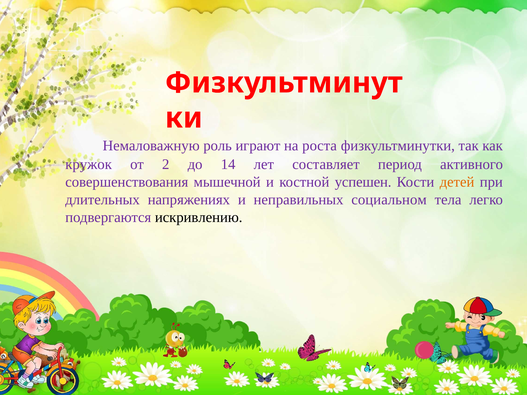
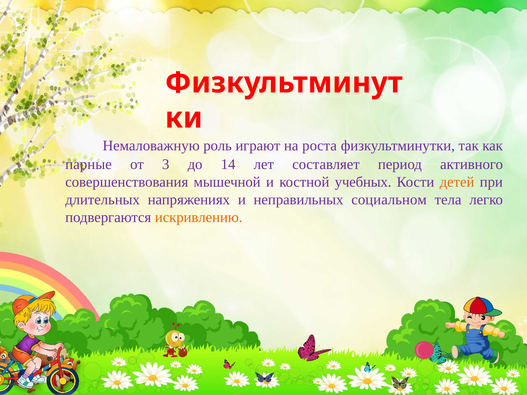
кружок: кружок -> парные
2: 2 -> 3
успешен: успешен -> учебных
искривлению colour: black -> orange
